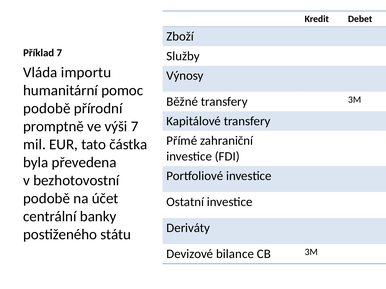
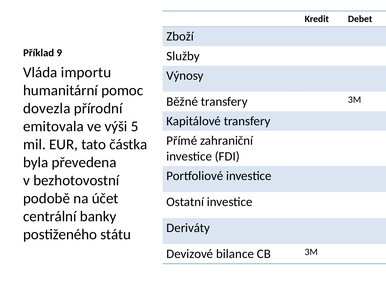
Příklad 7: 7 -> 9
podobě at (47, 109): podobě -> dovezla
promptně: promptně -> emitovala
výši 7: 7 -> 5
